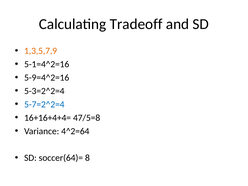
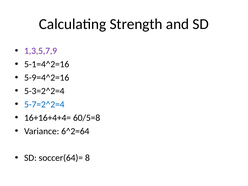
Tradeoff: Tradeoff -> Strength
1,3,5,7,9 colour: orange -> purple
47/5=8: 47/5=8 -> 60/5=8
4^2=64: 4^2=64 -> 6^2=64
